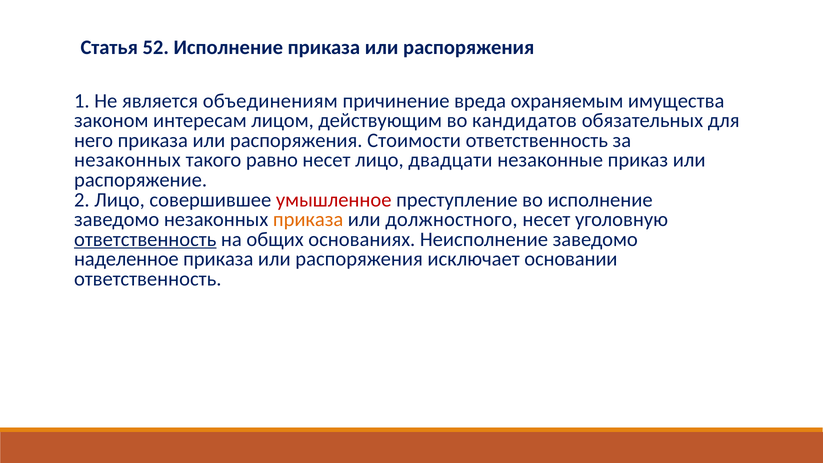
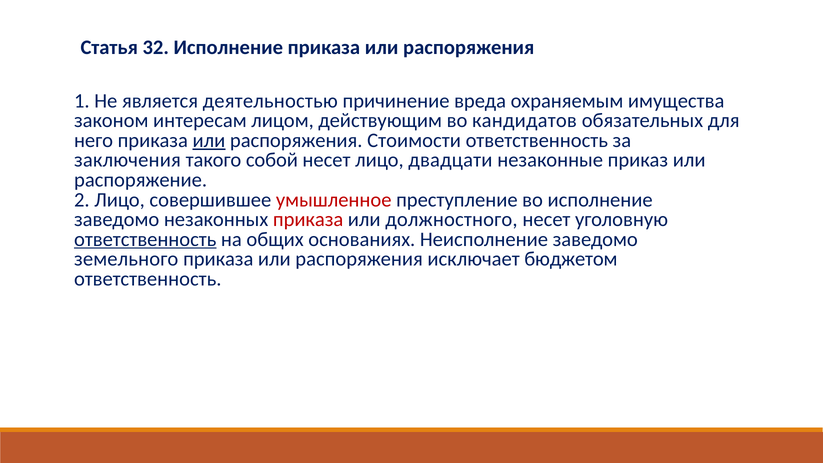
52: 52 -> 32
объединениям: объединениям -> деятельностью
или at (209, 140) underline: none -> present
незаконных at (127, 160): незаконных -> заключения
равно: равно -> собой
приказа at (308, 219) colour: orange -> red
наделенное: наделенное -> земельного
основании: основании -> бюджетом
